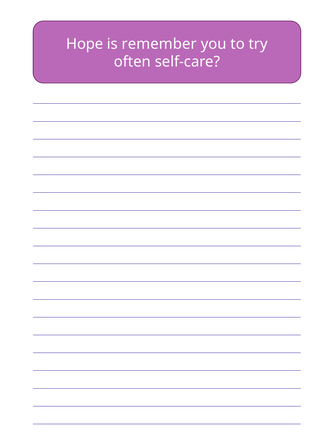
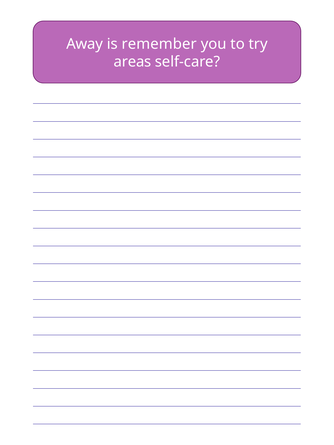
Hope: Hope -> Away
often: often -> areas
